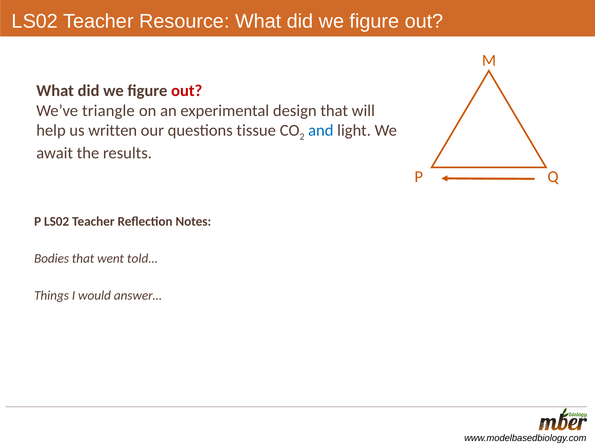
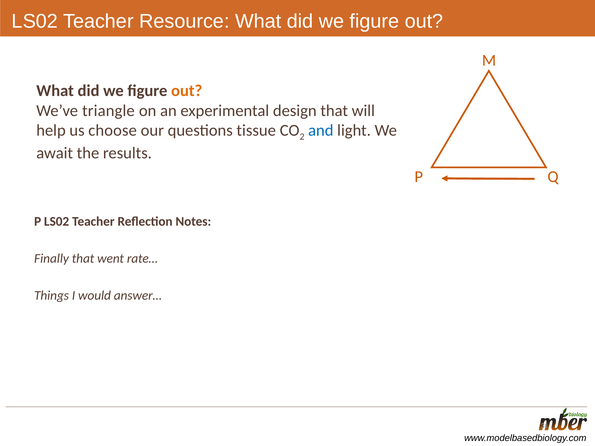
out at (187, 91) colour: red -> orange
written: written -> choose
Bodies: Bodies -> Finally
told…: told… -> rate…
